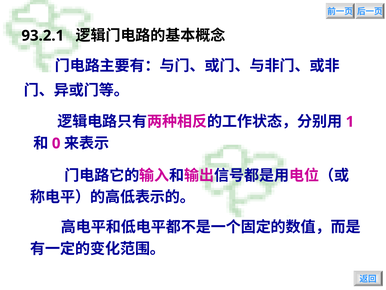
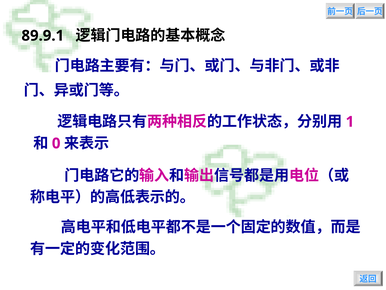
93.2.1: 93.2.1 -> 89.9.1
